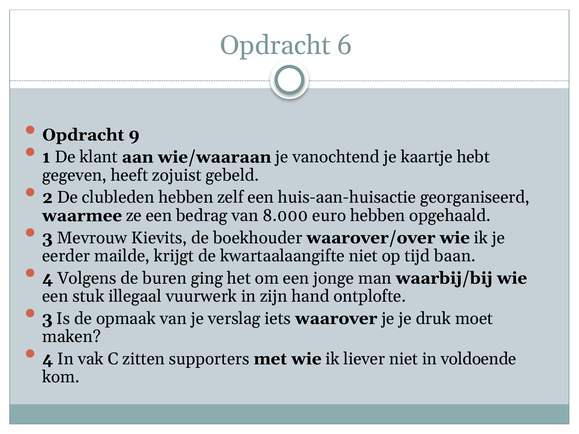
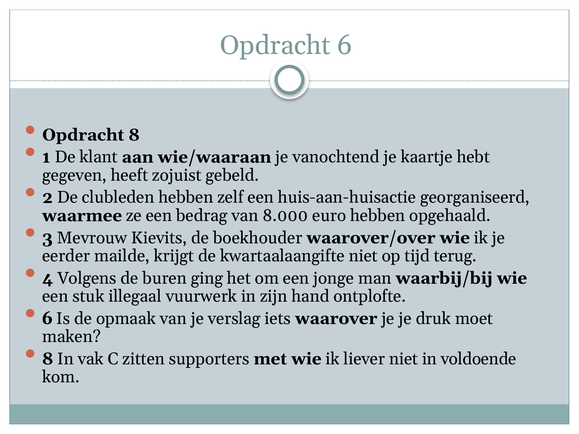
Opdracht 9: 9 -> 8
baan: baan -> terug
3 at (47, 319): 3 -> 6
4 at (48, 359): 4 -> 8
